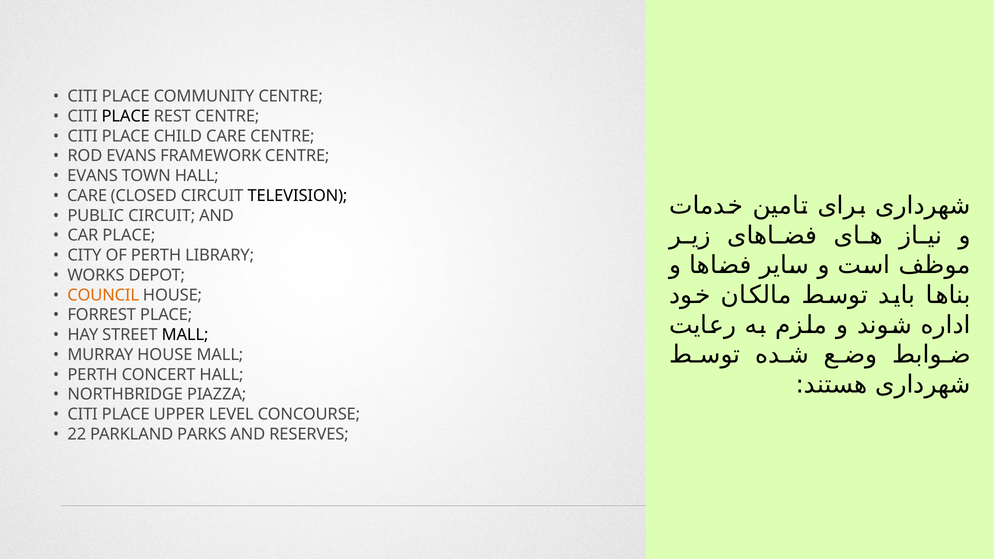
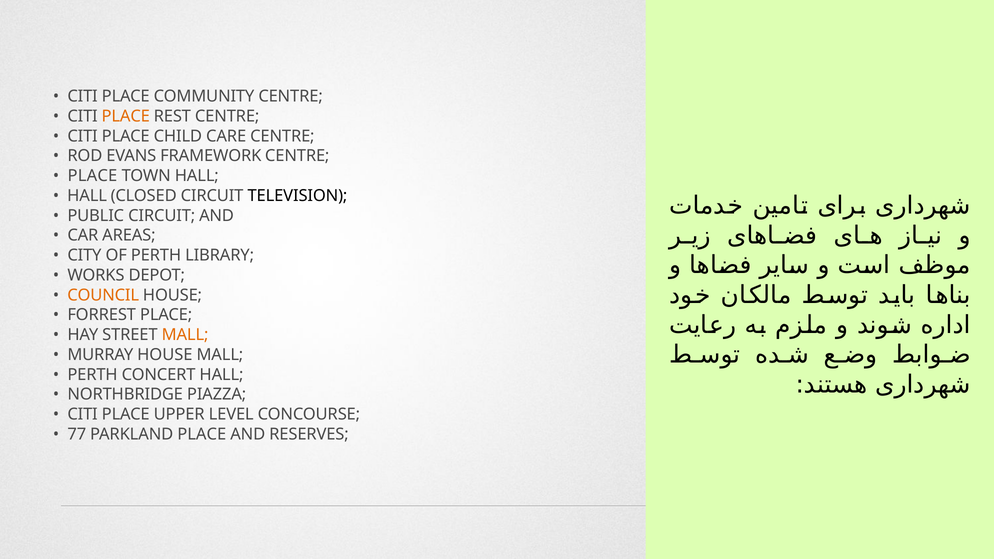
PLACE at (126, 116) colour: black -> orange
EVANS at (93, 176): EVANS -> PLACE
CARE at (87, 196): CARE -> HALL
CAR PLACE: PLACE -> AREAS
MALL at (185, 335) colour: black -> orange
22: 22 -> 77
PARKLAND PARKS: PARKS -> PLACE
